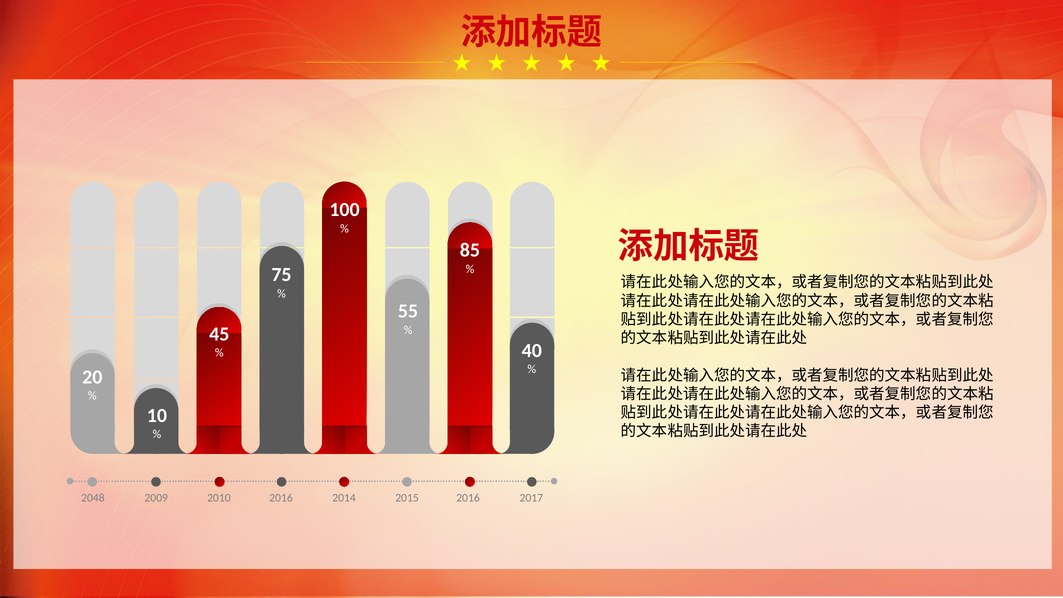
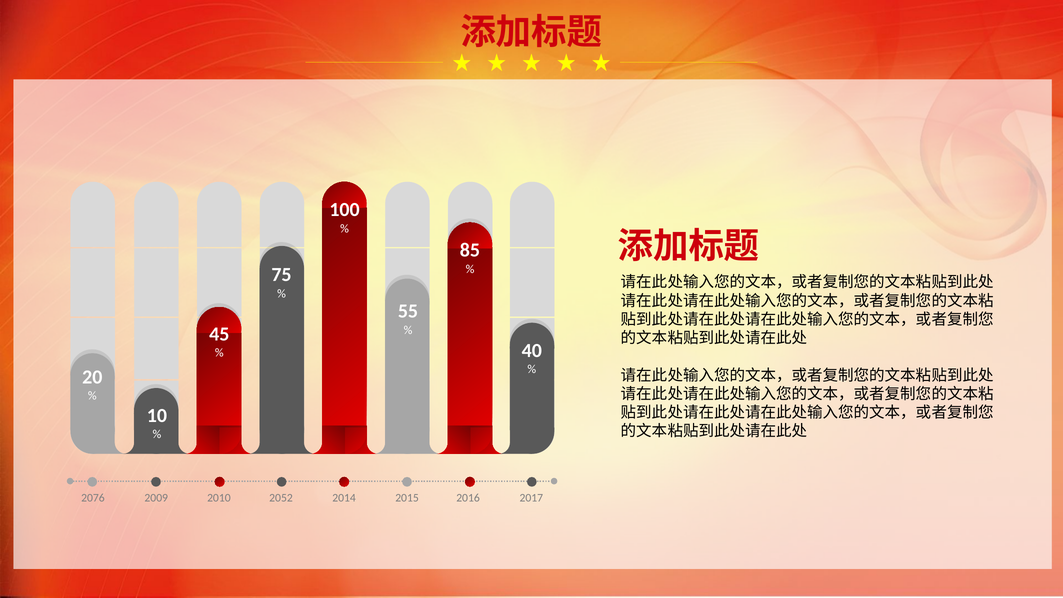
2048: 2048 -> 2076
2016 at (281, 498): 2016 -> 2052
